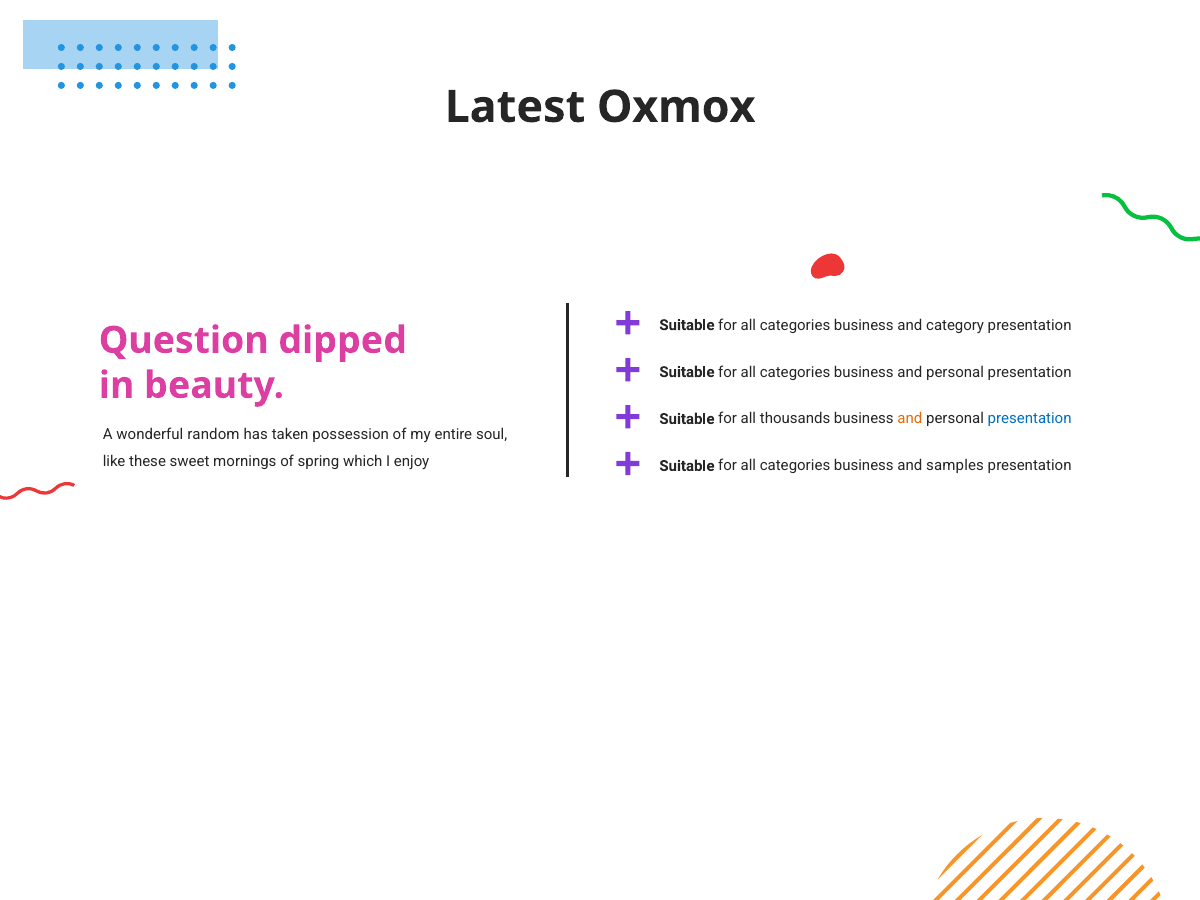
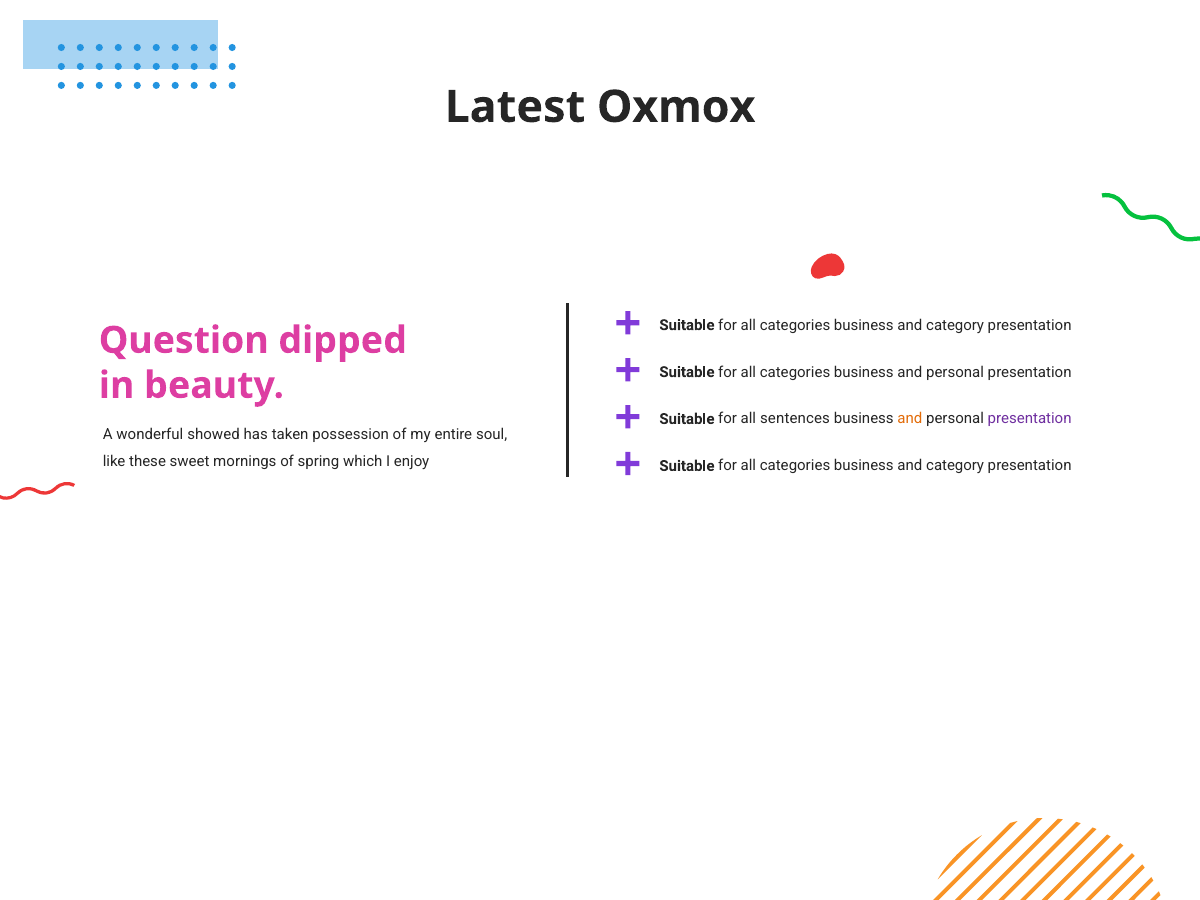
thousands: thousands -> sentences
presentation at (1030, 419) colour: blue -> purple
random: random -> showed
samples at (955, 466): samples -> category
